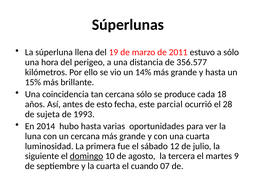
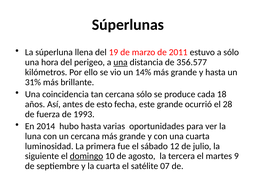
una at (120, 62) underline: none -> present
15%: 15% -> 31%
este parcial: parcial -> grande
sujeta: sujeta -> fuerza
cuando: cuando -> satélite
